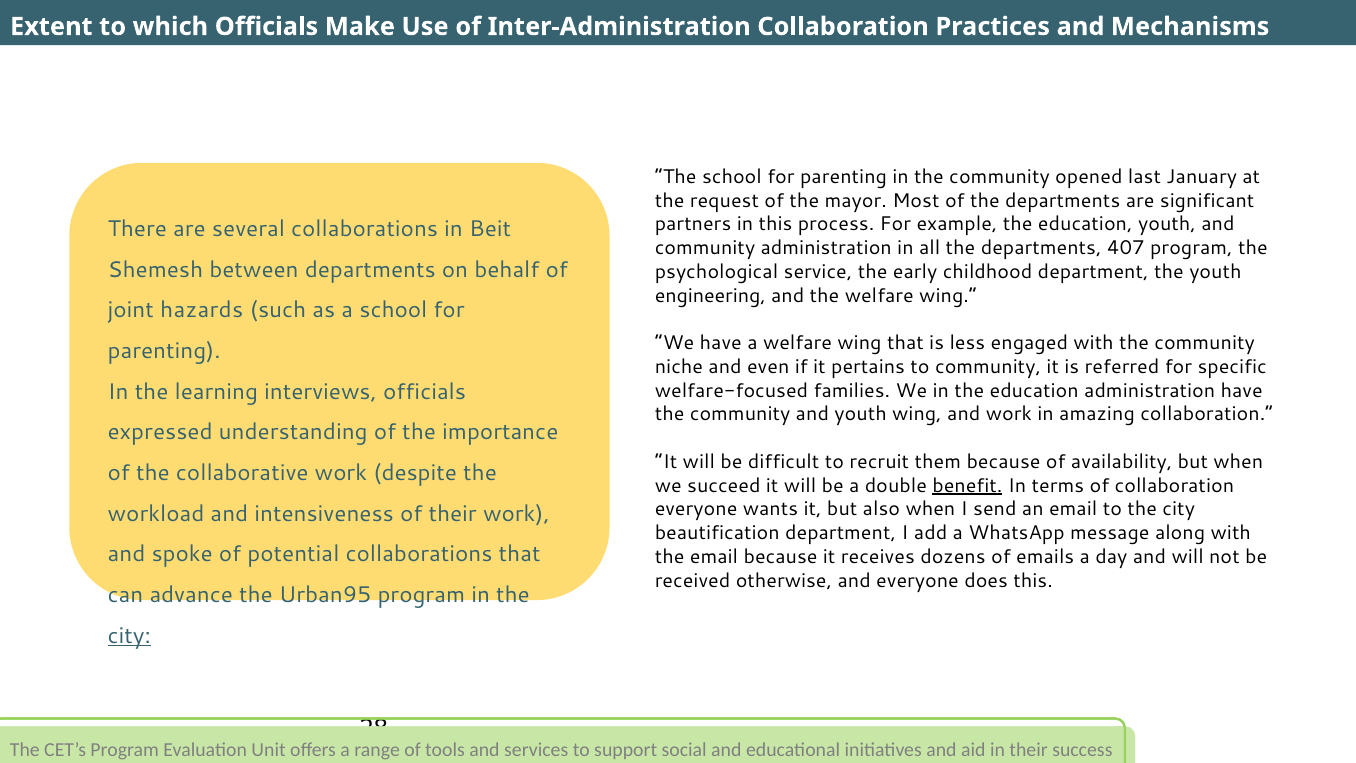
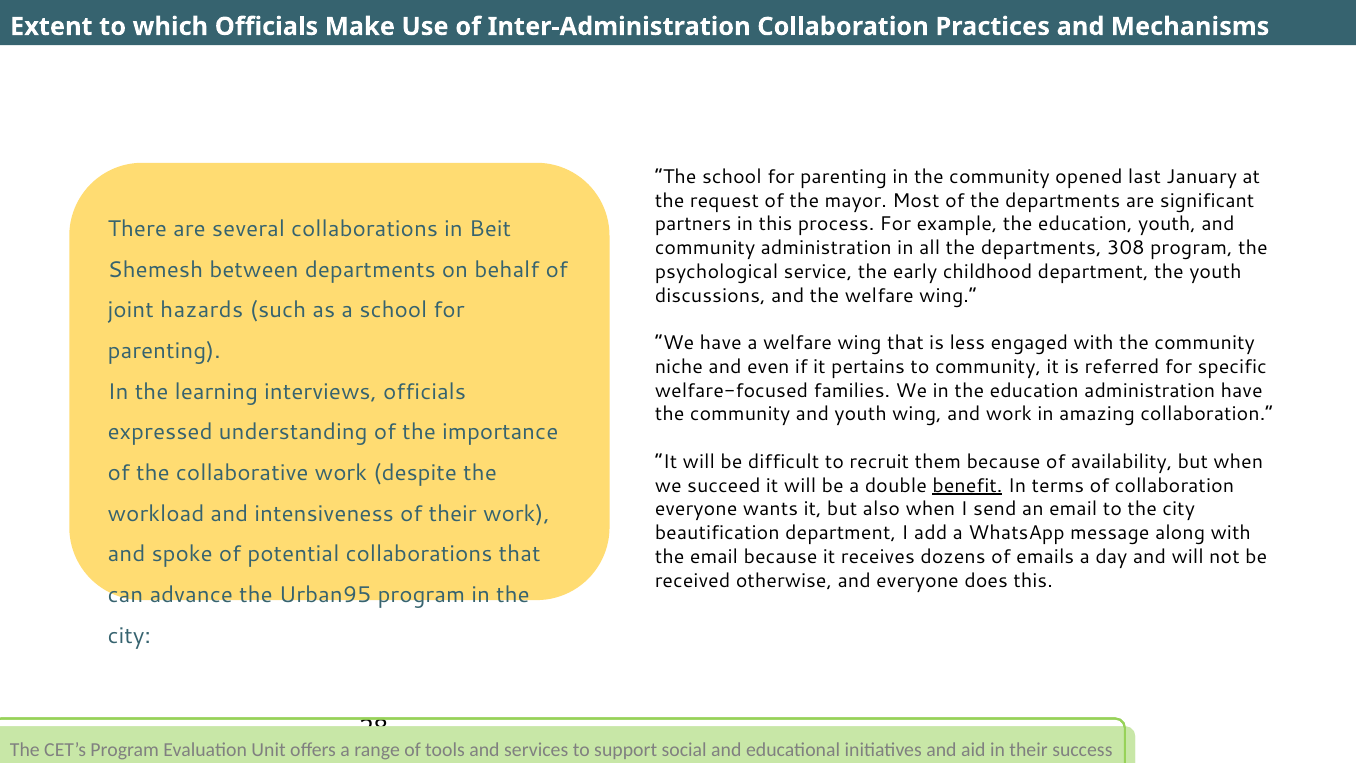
407: 407 -> 308
engineering: engineering -> discussions
city at (129, 635) underline: present -> none
